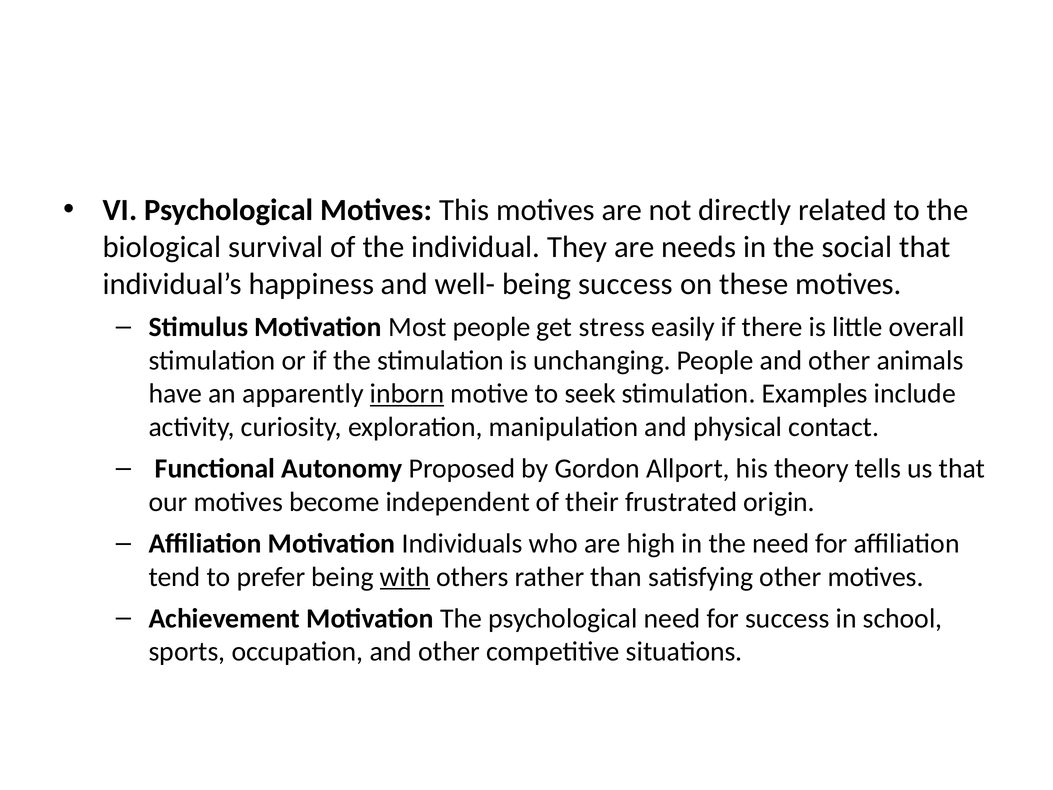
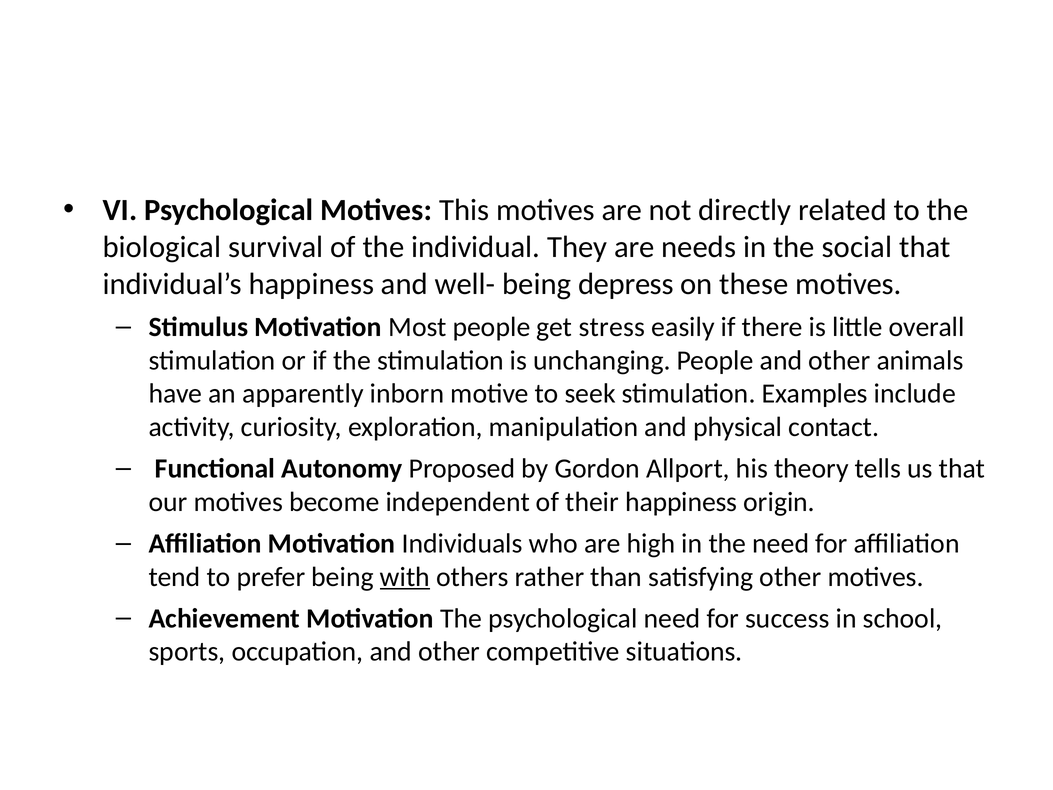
being success: success -> depress
inborn underline: present -> none
their frustrated: frustrated -> happiness
